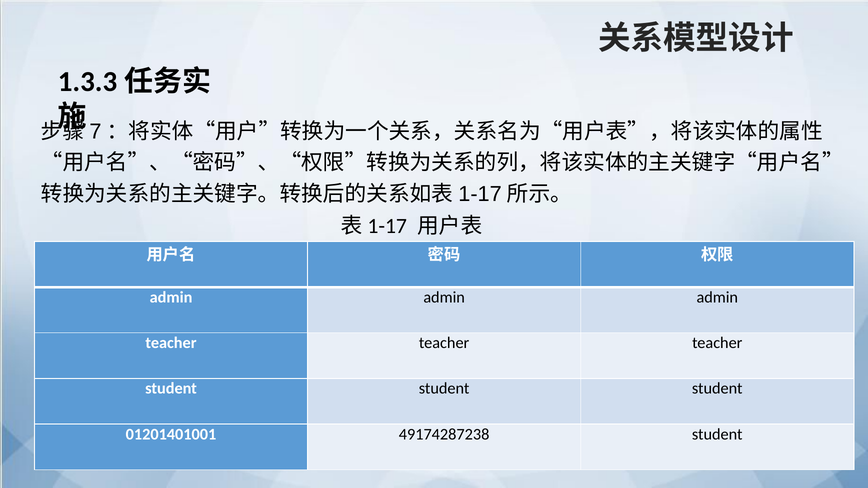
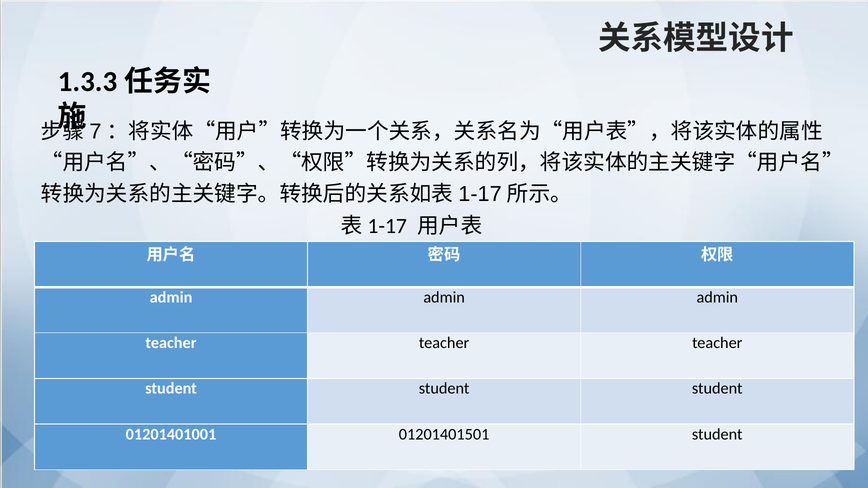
49174287238: 49174287238 -> 01201401501
